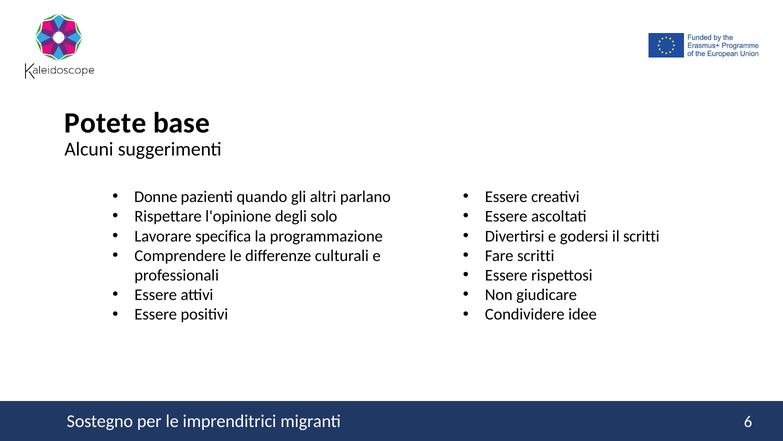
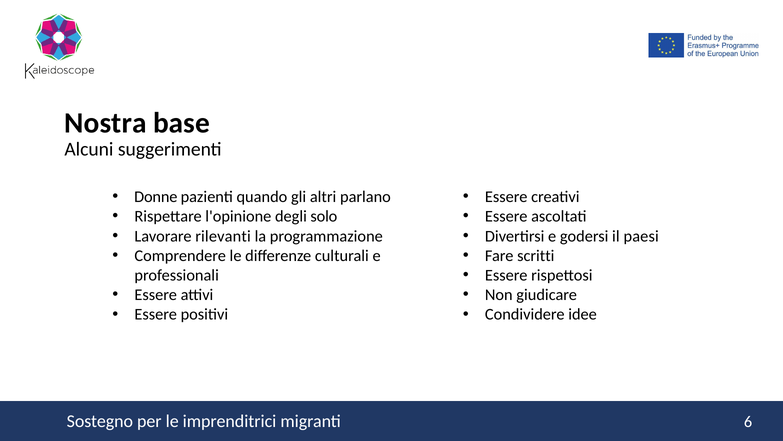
Potete: Potete -> Nostra
specifica: specifica -> rilevanti
il scritti: scritti -> paesi
